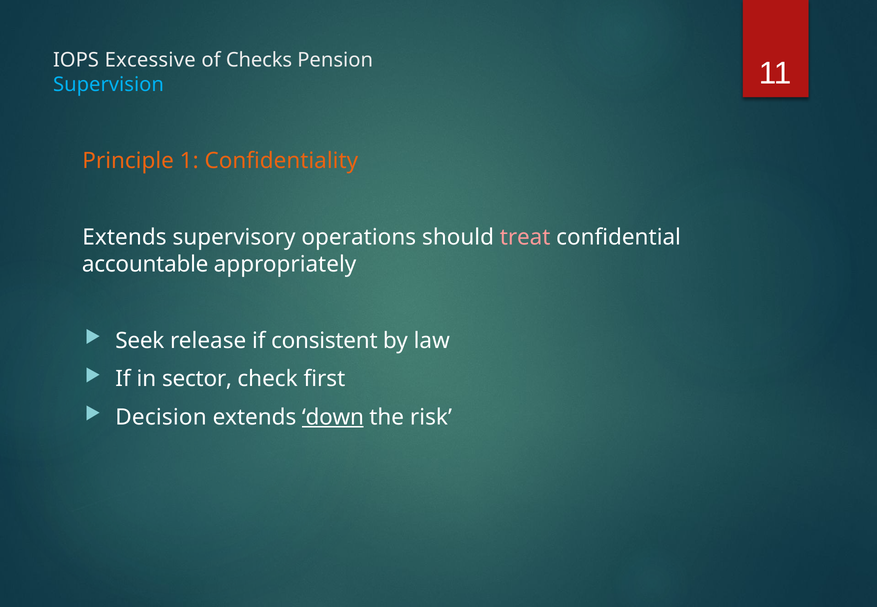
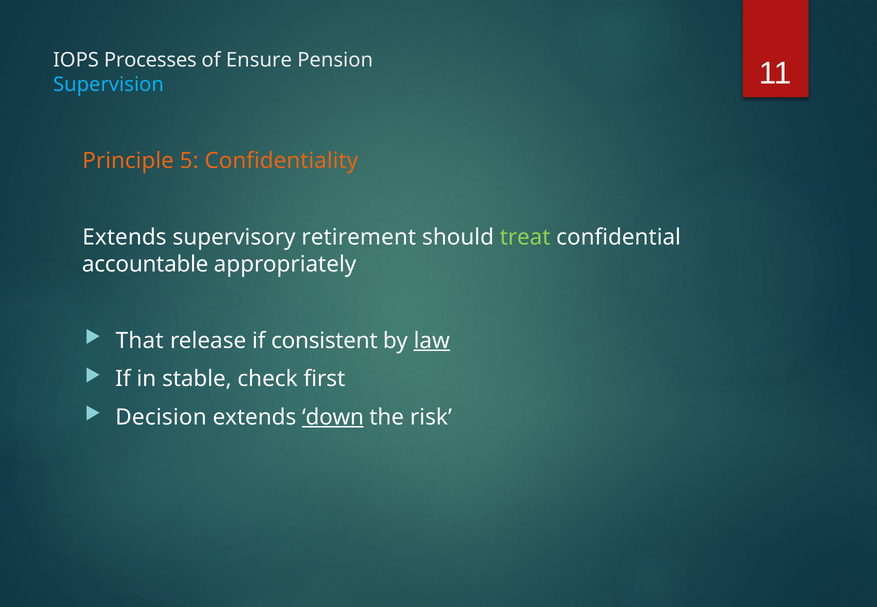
Excessive: Excessive -> Processes
Checks: Checks -> Ensure
1: 1 -> 5
operations: operations -> retirement
treat colour: pink -> light green
Seek: Seek -> That
law underline: none -> present
sector: sector -> stable
